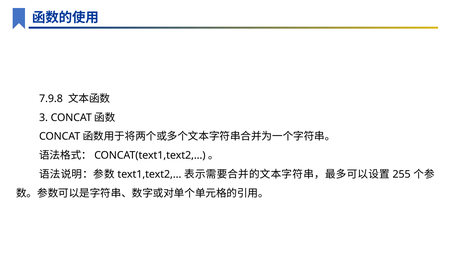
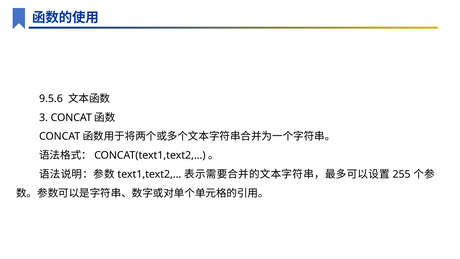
7.9.8: 7.9.8 -> 9.5.6
